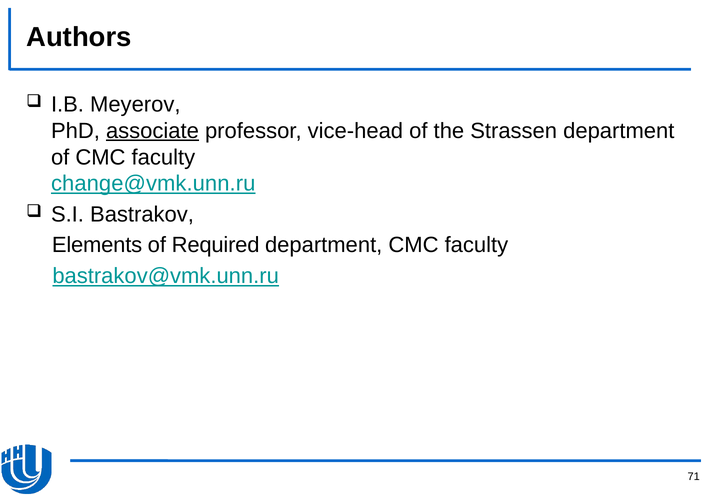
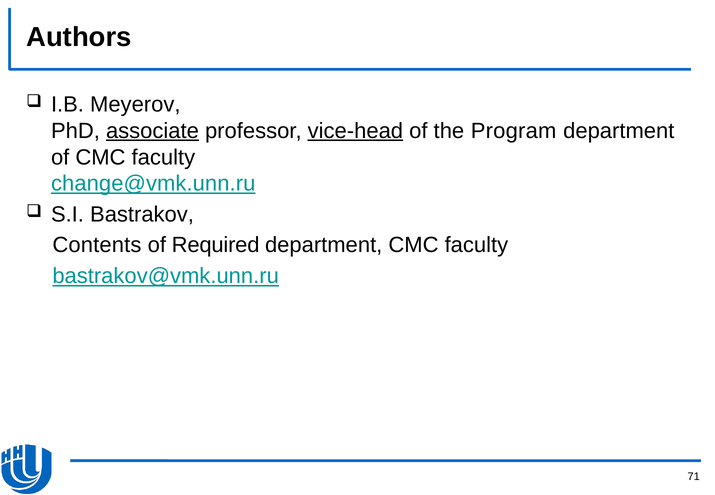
vice-head underline: none -> present
Strassen: Strassen -> Program
Elements: Elements -> Contents
